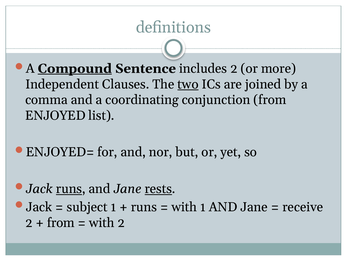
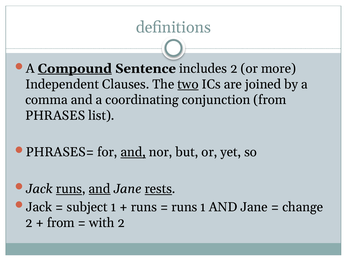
ENJOYED: ENJOYED -> PHRASES
ENJOYED=: ENJOYED= -> PHRASES=
and at (133, 152) underline: none -> present
and at (100, 188) underline: none -> present
with at (184, 206): with -> runs
receive: receive -> change
